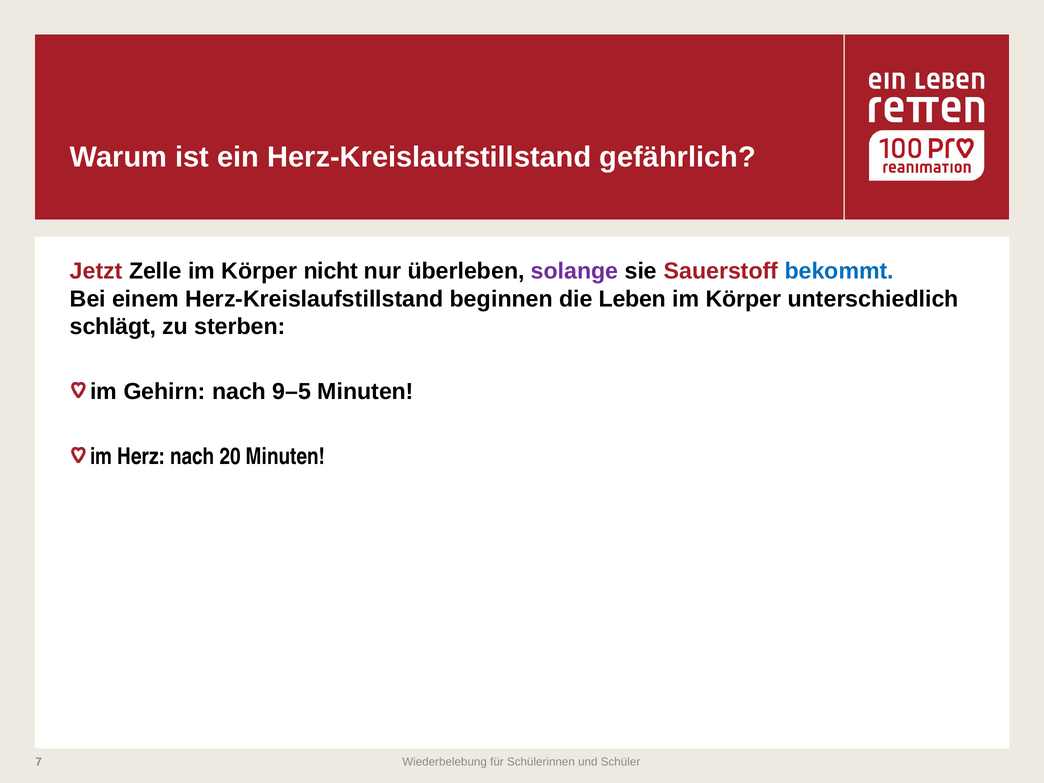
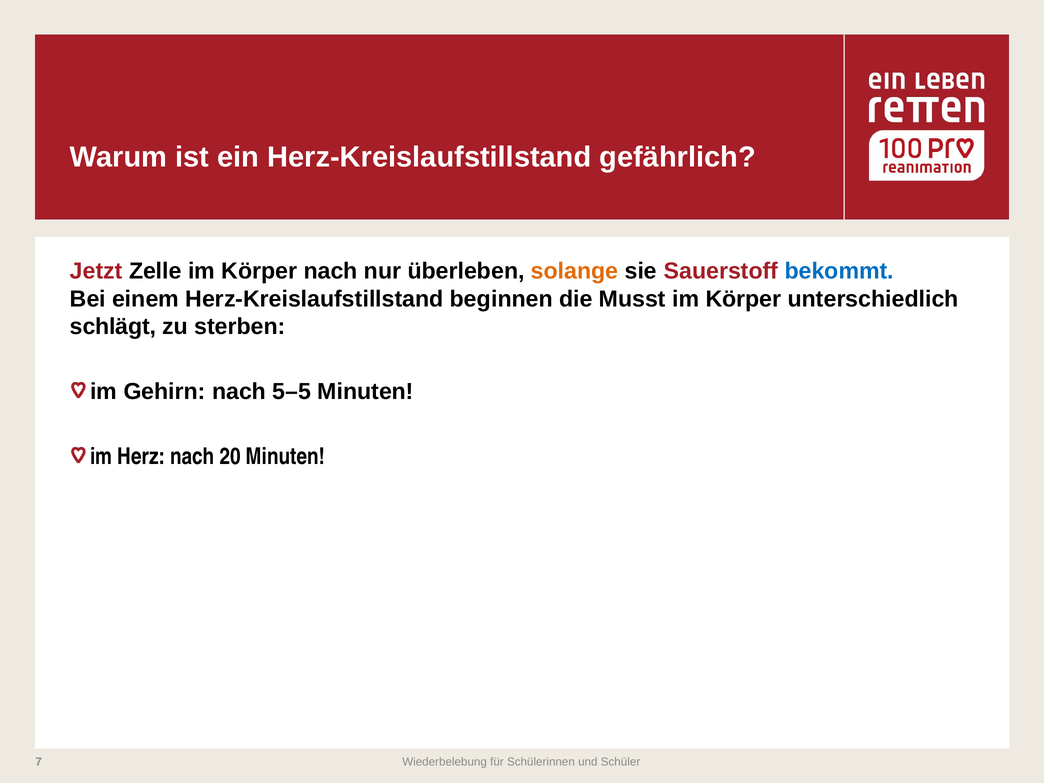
Körper nicht: nicht -> nach
solange colour: purple -> orange
Leben: Leben -> Musst
9–5: 9–5 -> 5–5
